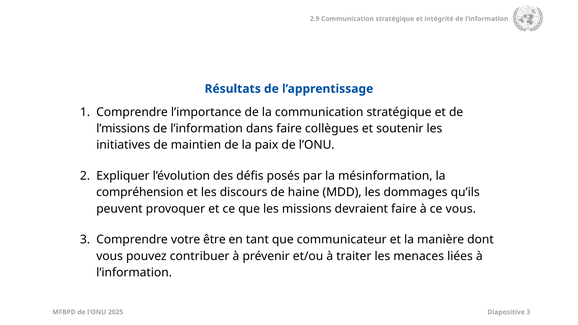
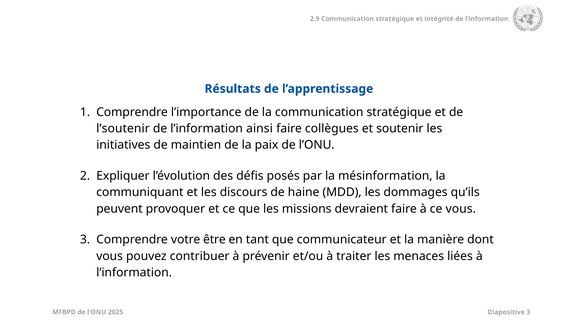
l’missions: l’missions -> l’soutenir
dans: dans -> ainsi
compréhension: compréhension -> communiquant
